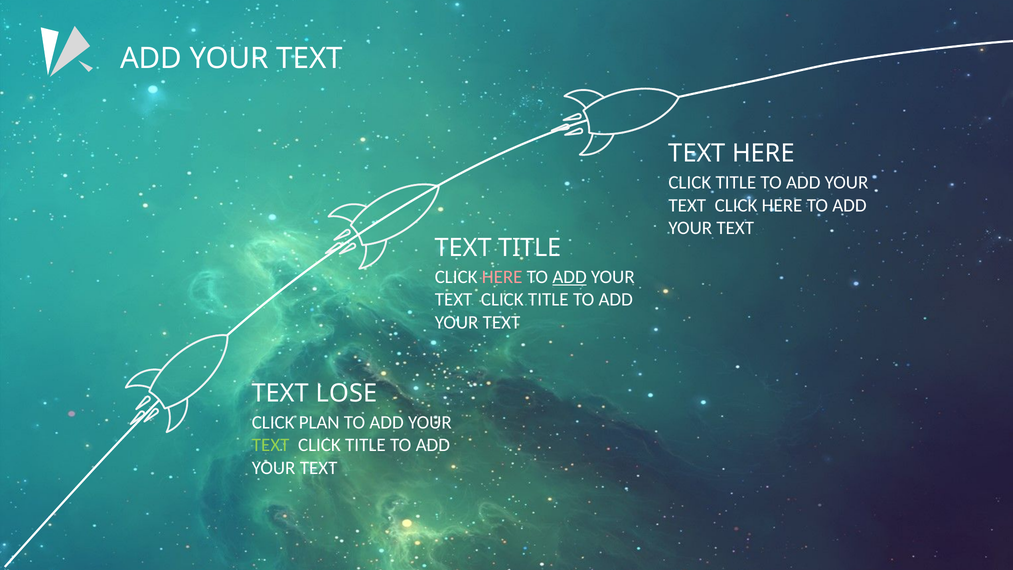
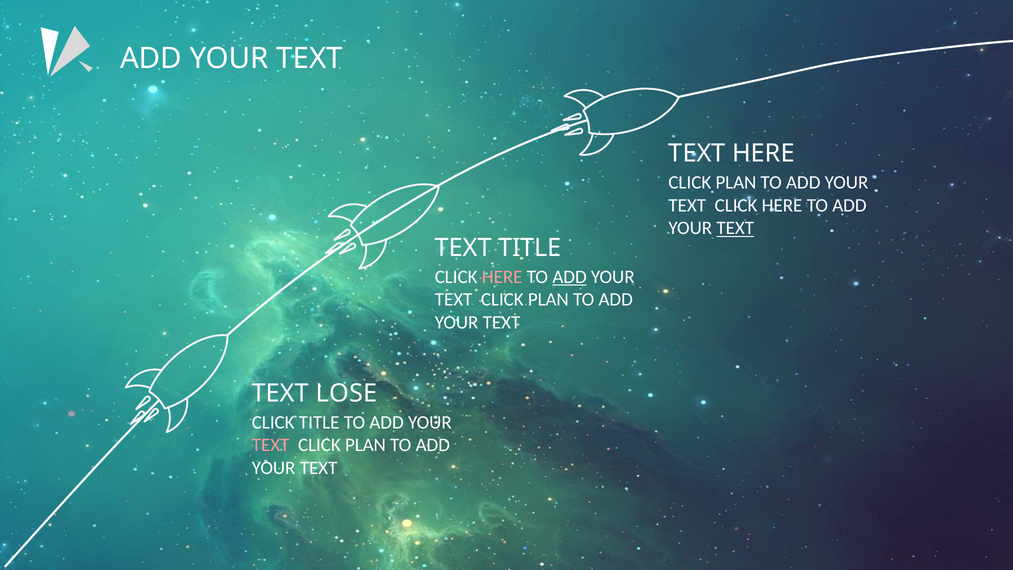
TITLE at (736, 183): TITLE -> PLAN
TEXT at (735, 228) underline: none -> present
TITLE at (548, 299): TITLE -> PLAN
CLICK PLAN: PLAN -> TITLE
TEXT at (271, 445) colour: light green -> pink
TITLE at (365, 445): TITLE -> PLAN
